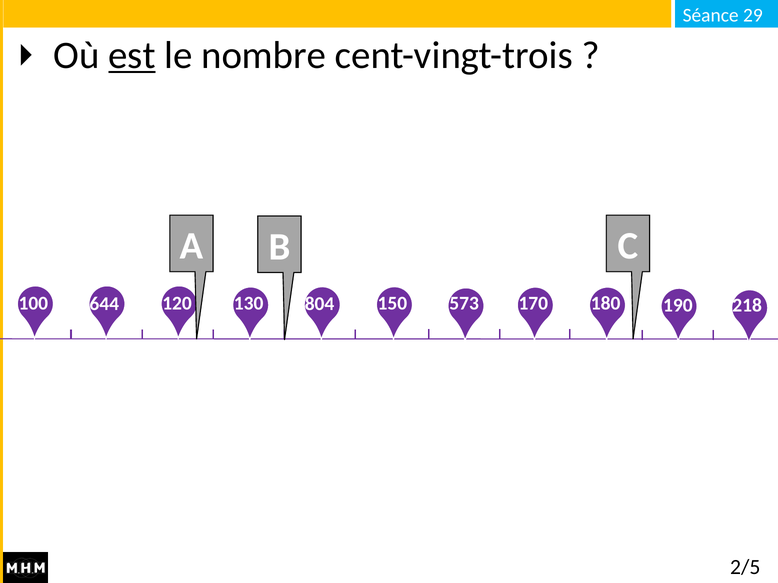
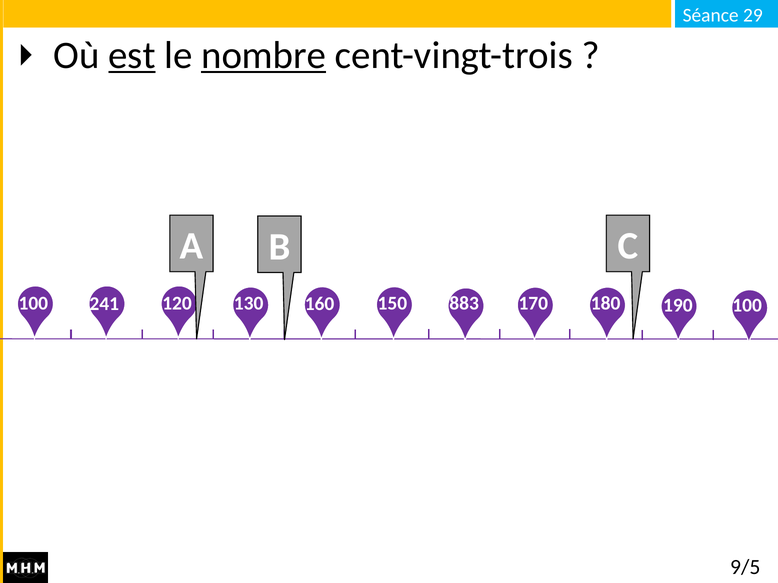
nombre underline: none -> present
644: 644 -> 241
804: 804 -> 160
573: 573 -> 883
190 218: 218 -> 100
2/5: 2/5 -> 9/5
